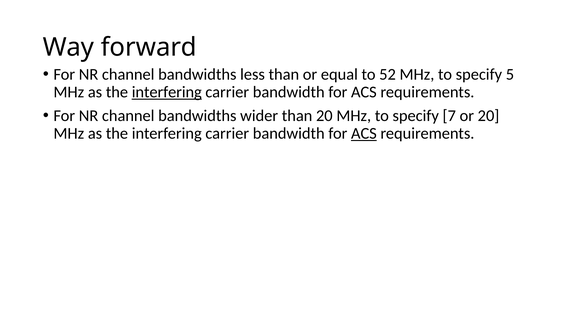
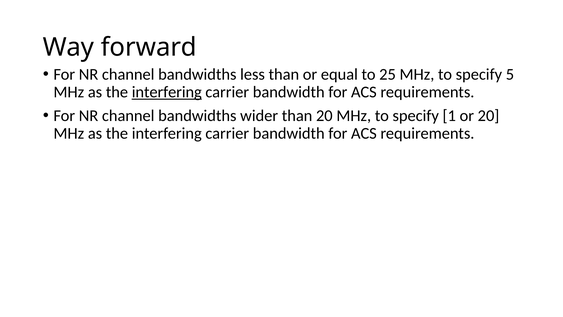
52: 52 -> 25
7: 7 -> 1
ACS at (364, 133) underline: present -> none
